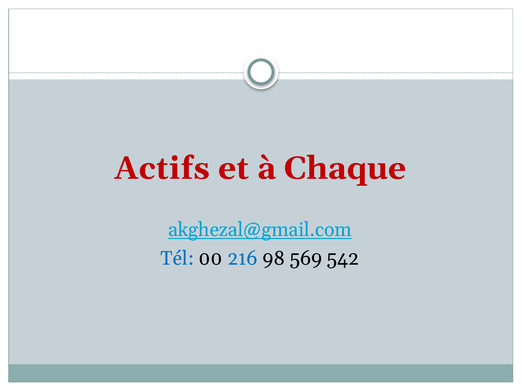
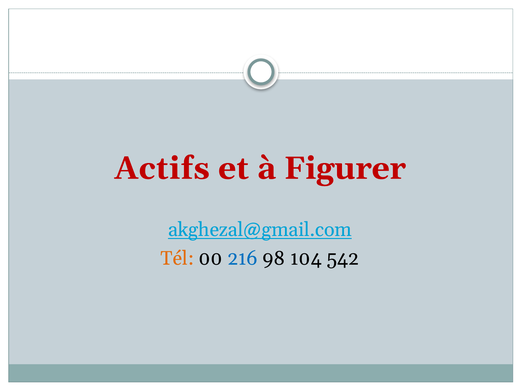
Chaque: Chaque -> Figurer
Tél colour: blue -> orange
569: 569 -> 104
